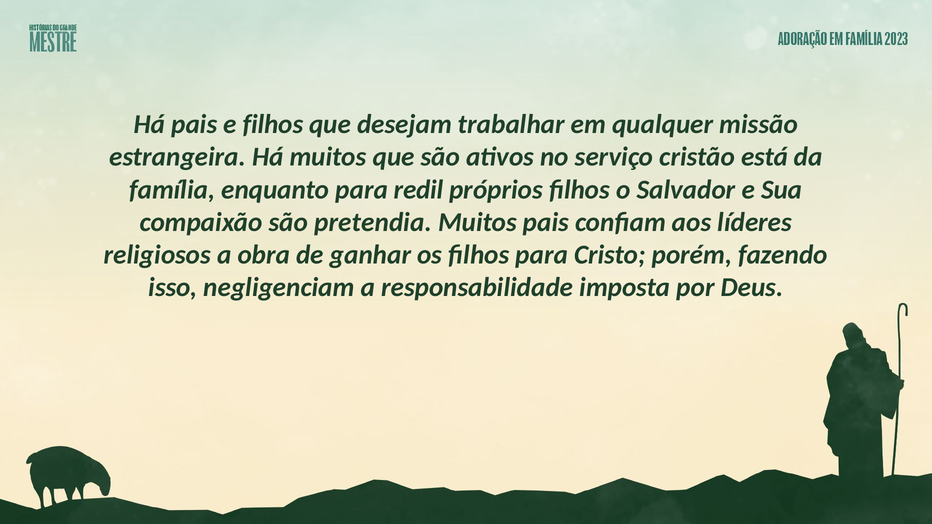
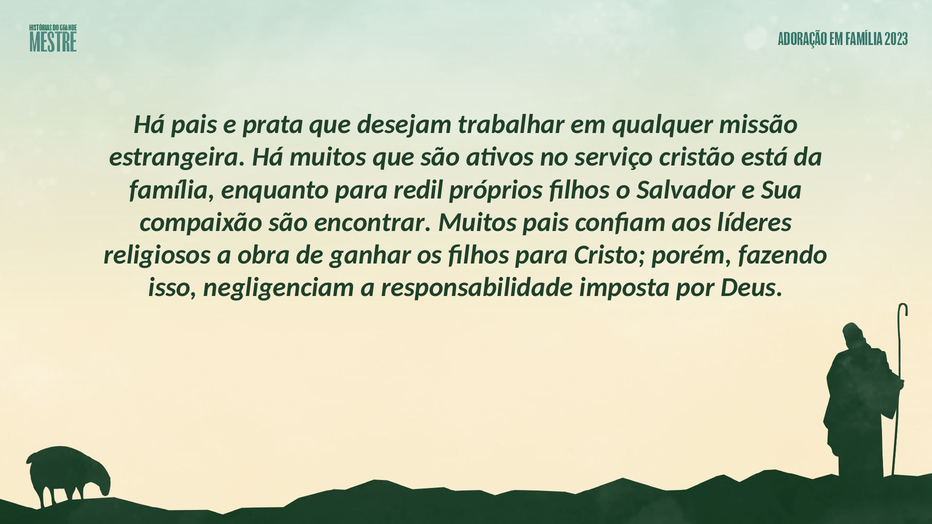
e filhos: filhos -> prata
pretendia: pretendia -> encontrar
